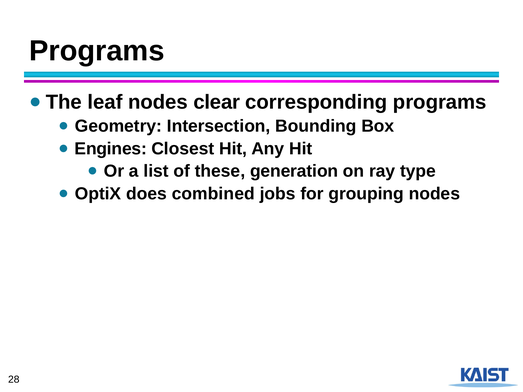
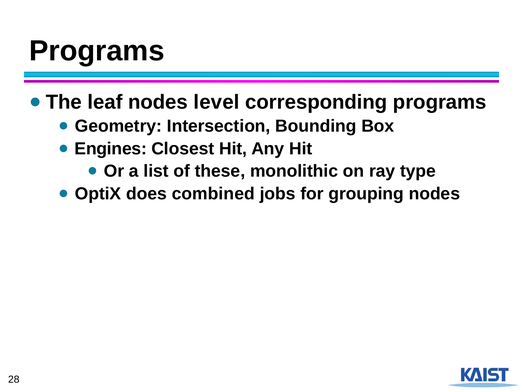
clear: clear -> level
generation: generation -> monolithic
